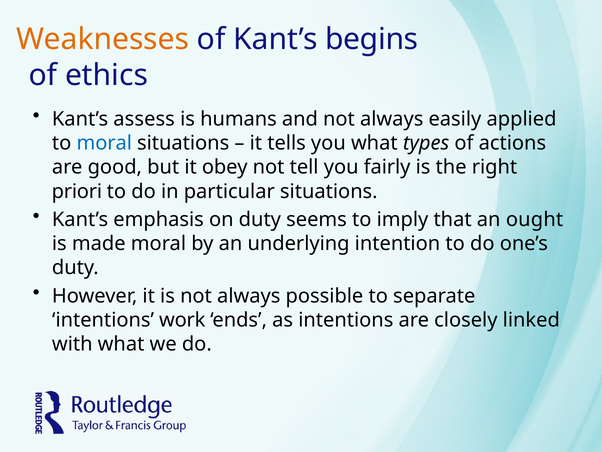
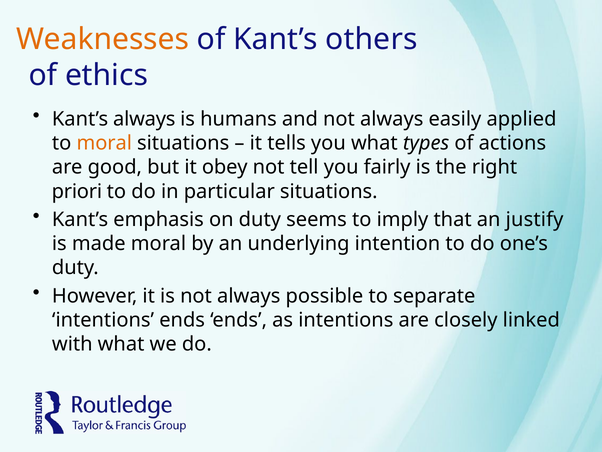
begins: begins -> others
Kant’s assess: assess -> always
moral at (104, 143) colour: blue -> orange
ought: ought -> justify
intentions work: work -> ends
